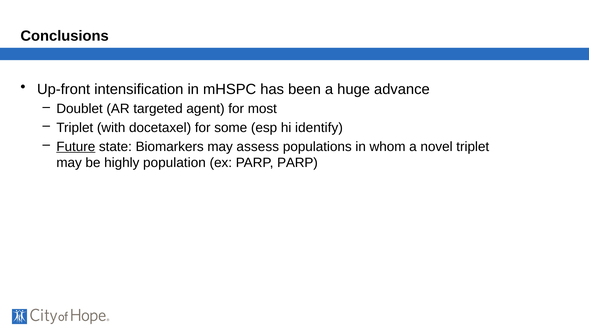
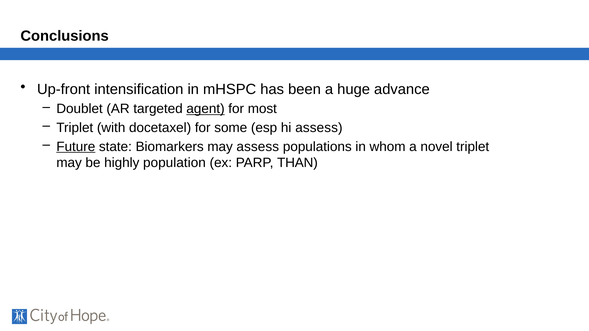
agent underline: none -> present
hi identify: identify -> assess
PARP PARP: PARP -> THAN
